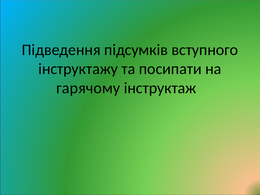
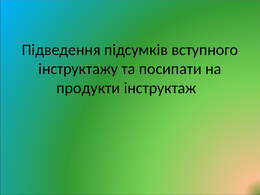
гарячому: гарячому -> продукти
